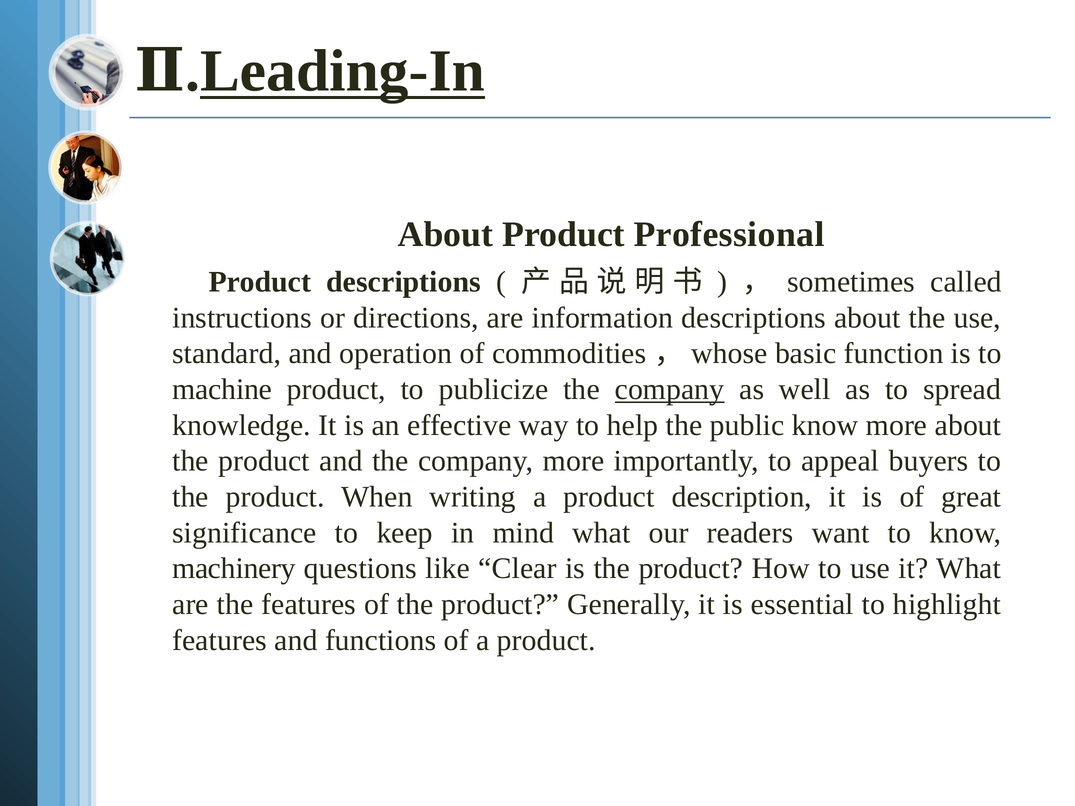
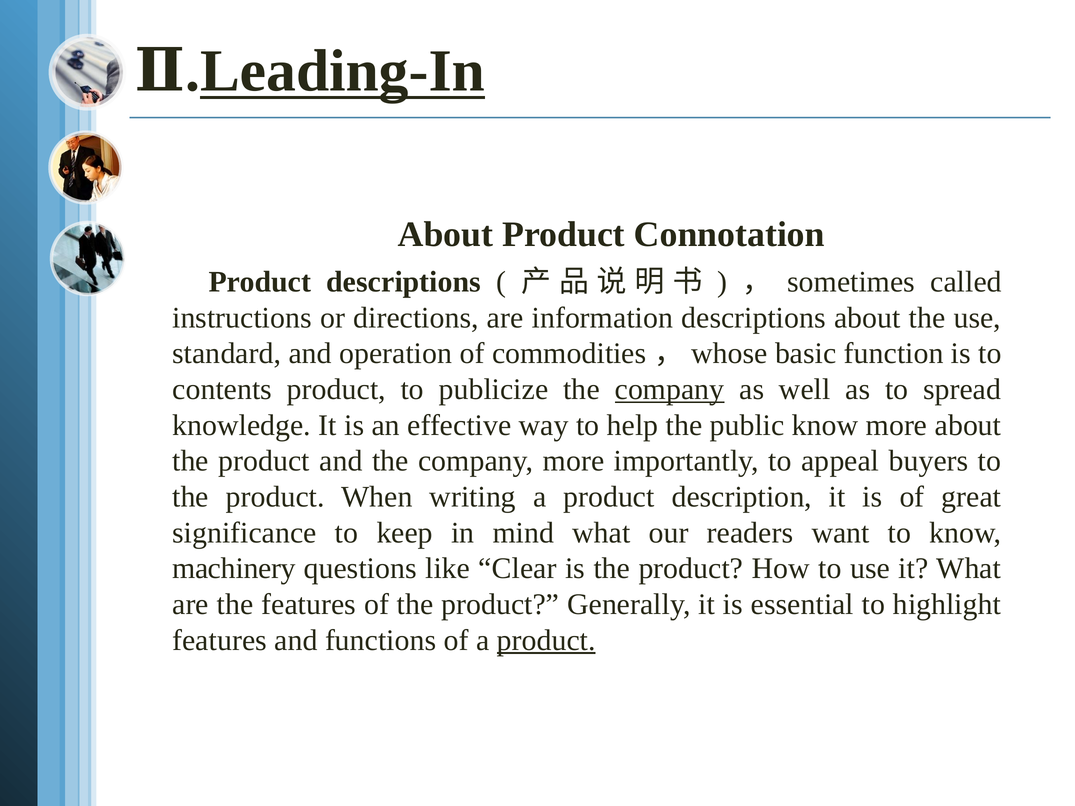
Professional: Professional -> Connotation
machine: machine -> contents
product at (546, 640) underline: none -> present
